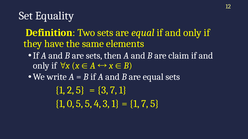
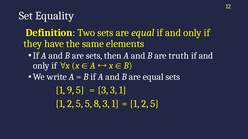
claim: claim -> truth
2: 2 -> 9
3 7: 7 -> 3
0 at (71, 104): 0 -> 2
4: 4 -> 8
7 at (145, 104): 7 -> 2
